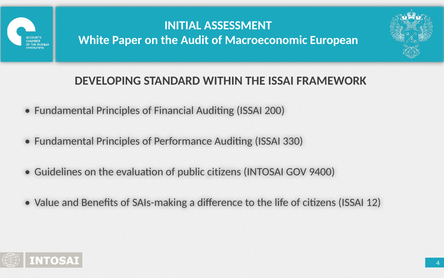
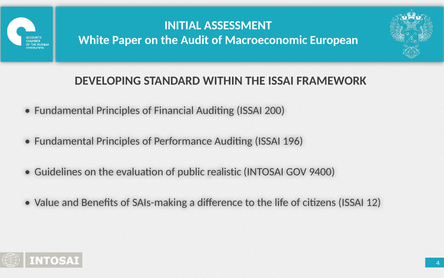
330: 330 -> 196
public citizens: citizens -> realistic
